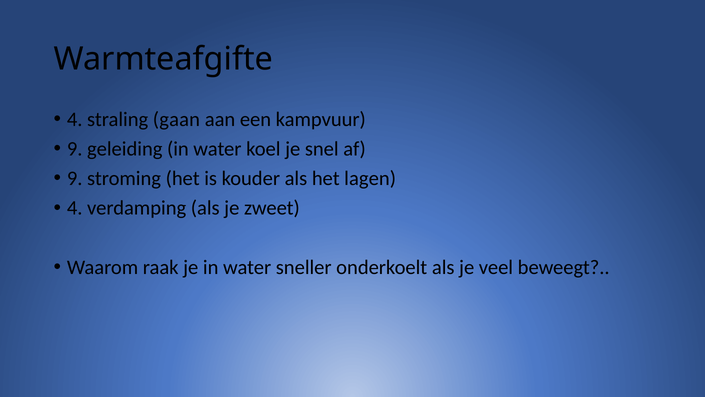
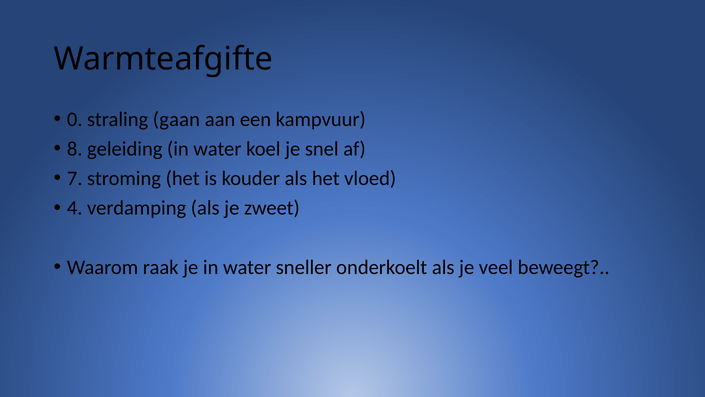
4 at (75, 119): 4 -> 0
9 at (75, 149): 9 -> 8
9 at (75, 178): 9 -> 7
lagen: lagen -> vloed
